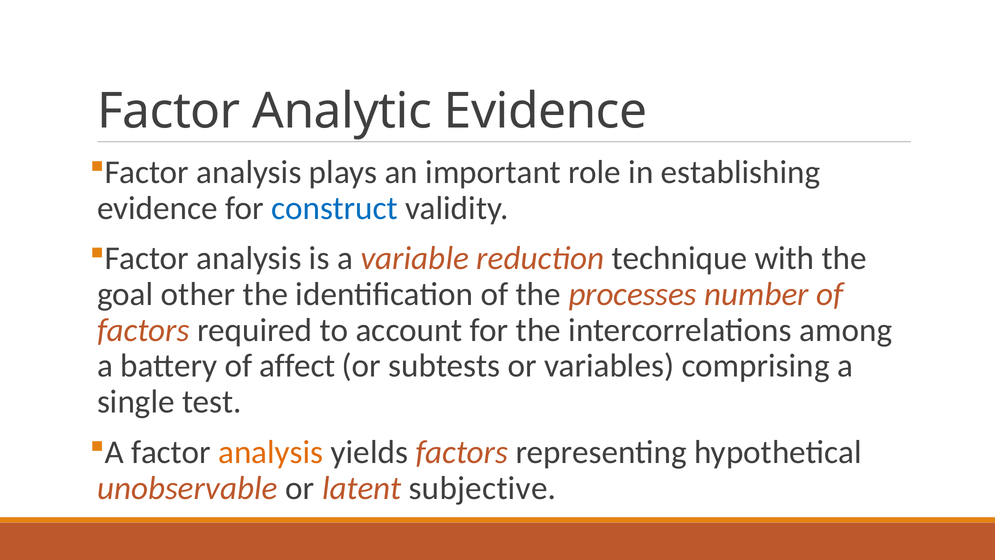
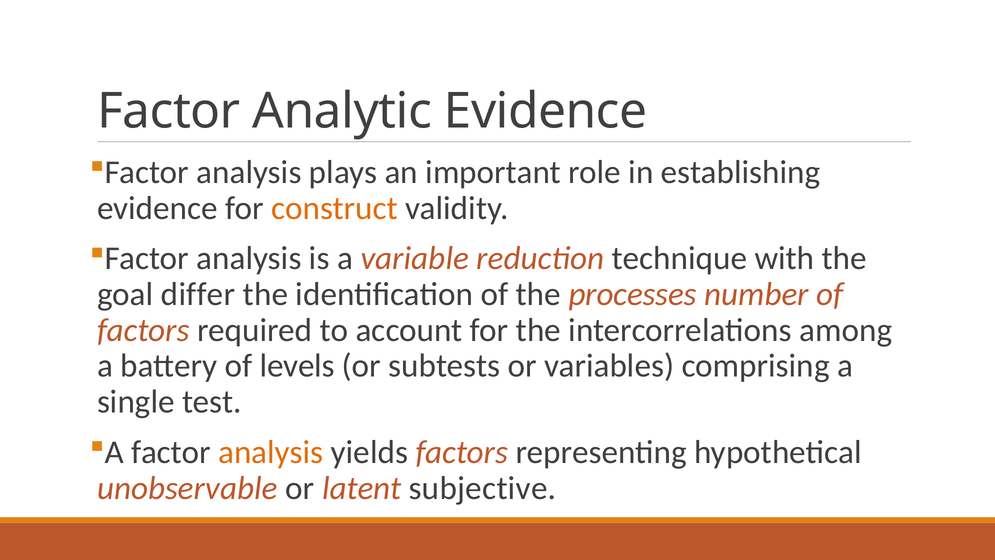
construct colour: blue -> orange
other: other -> differ
affect: affect -> levels
